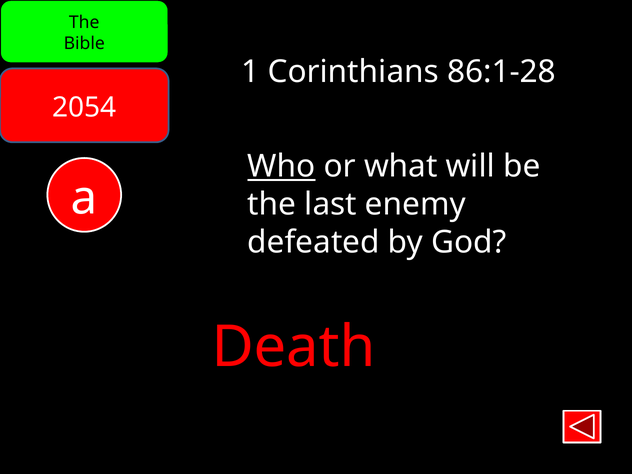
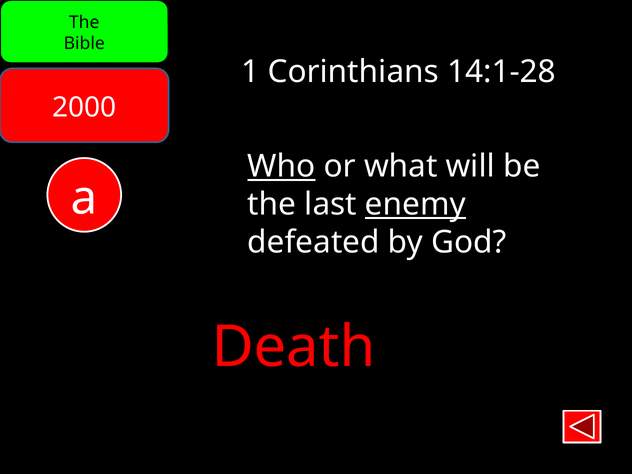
86:1-28: 86:1-28 -> 14:1-28
2054: 2054 -> 2000
enemy underline: none -> present
